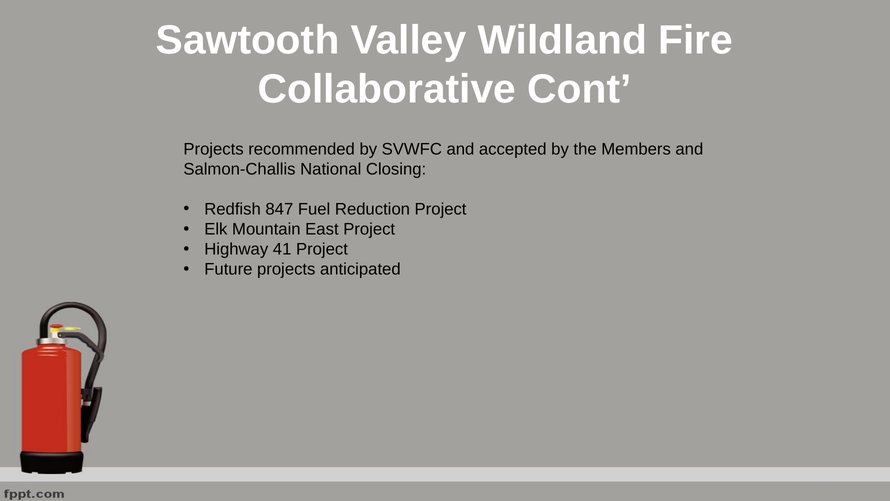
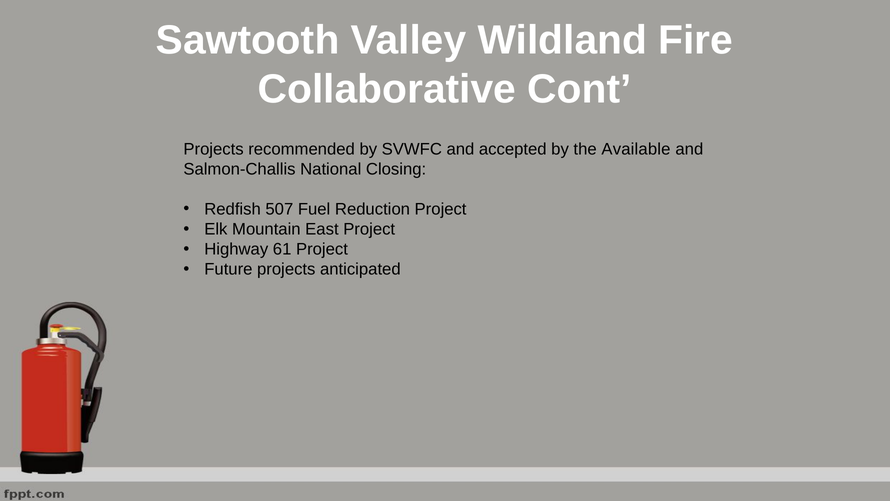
Members: Members -> Available
847: 847 -> 507
41: 41 -> 61
